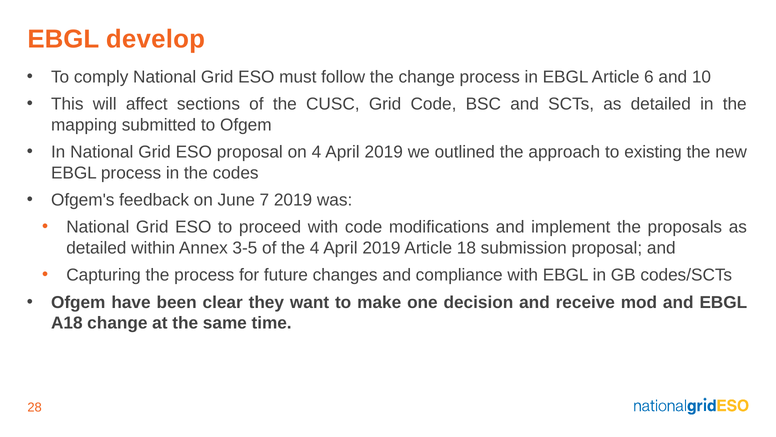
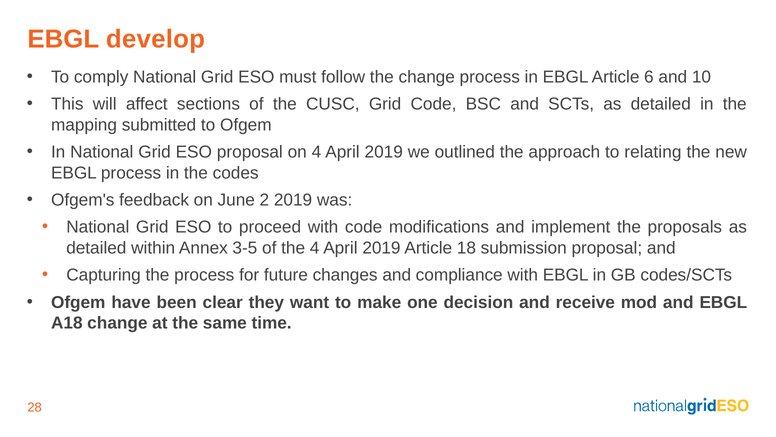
existing: existing -> relating
7: 7 -> 2
